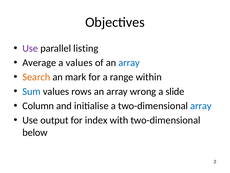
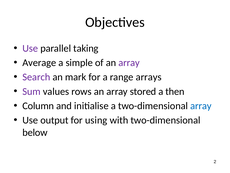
listing: listing -> taking
a values: values -> simple
array at (129, 63) colour: blue -> purple
Search colour: orange -> purple
within: within -> arrays
Sum colour: blue -> purple
wrong: wrong -> stored
slide: slide -> then
index: index -> using
